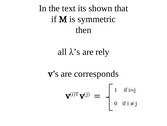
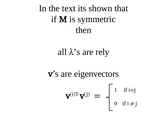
corresponds: corresponds -> eigenvectors
